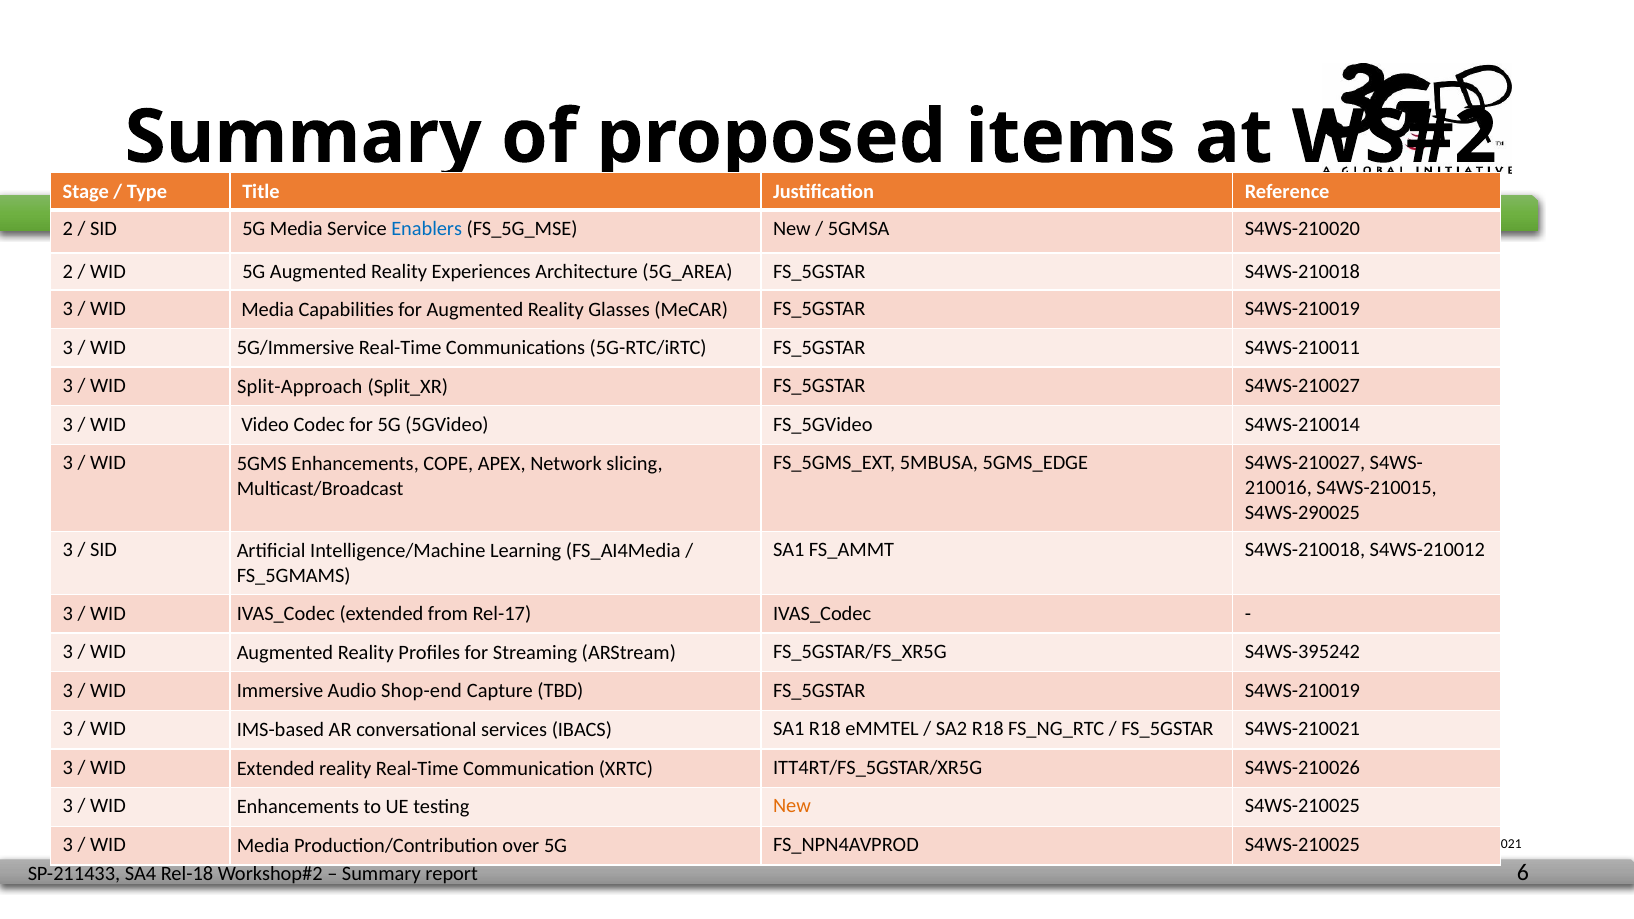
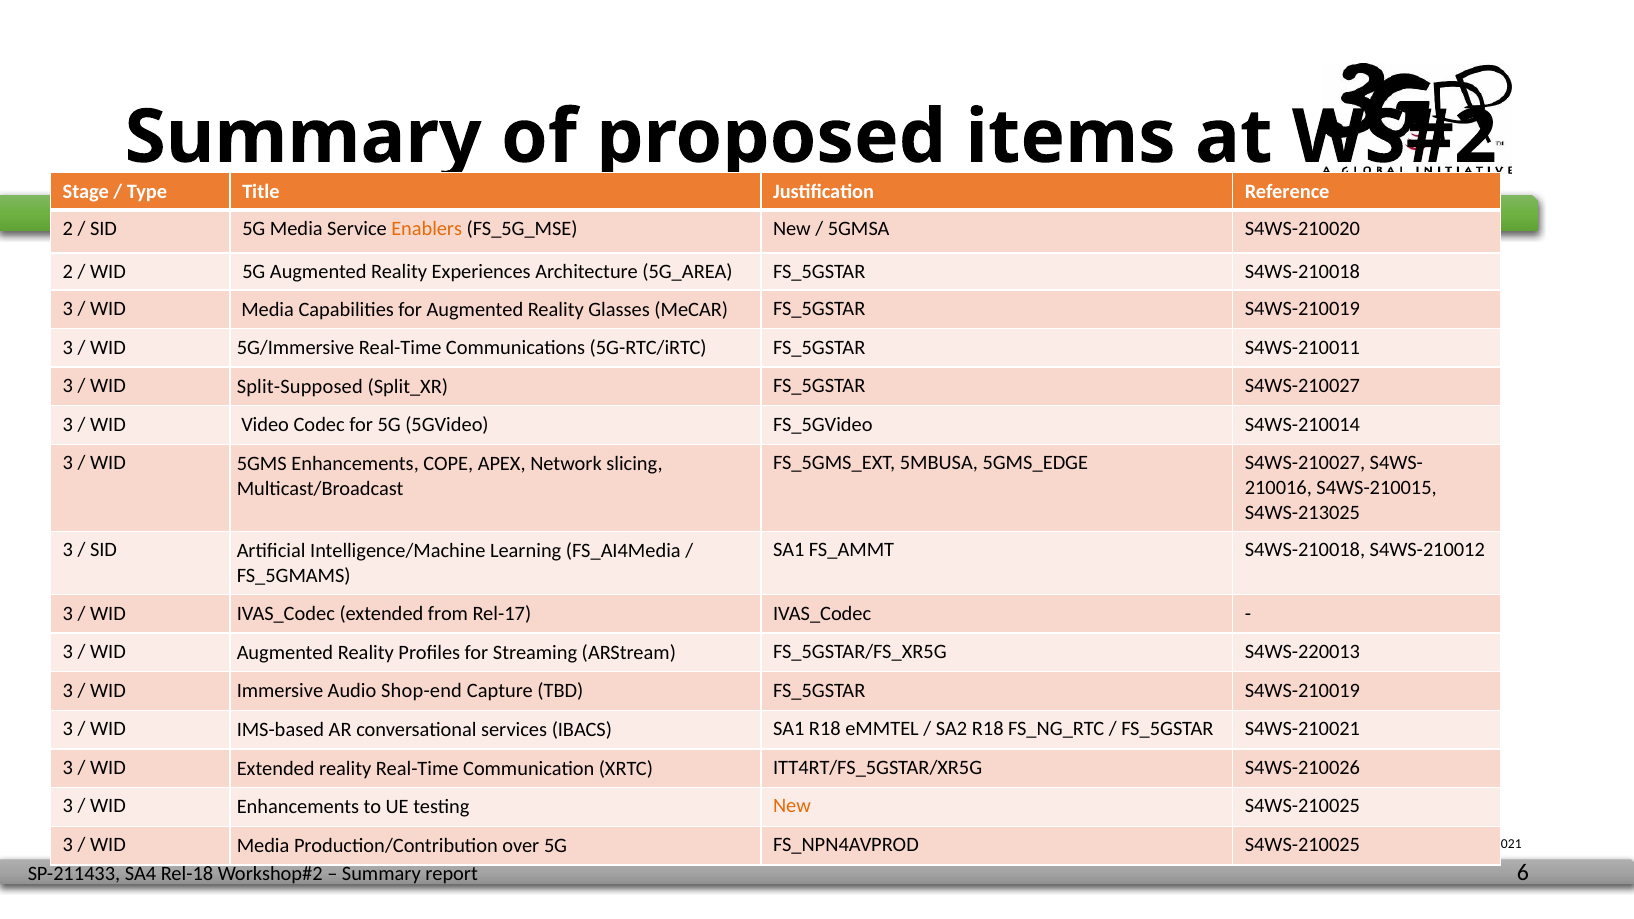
Enablers colour: blue -> orange
Split-Approach: Split-Approach -> Split-Supposed
S4WS-290025: S4WS-290025 -> S4WS-213025
S4WS-395242: S4WS-395242 -> S4WS-220013
